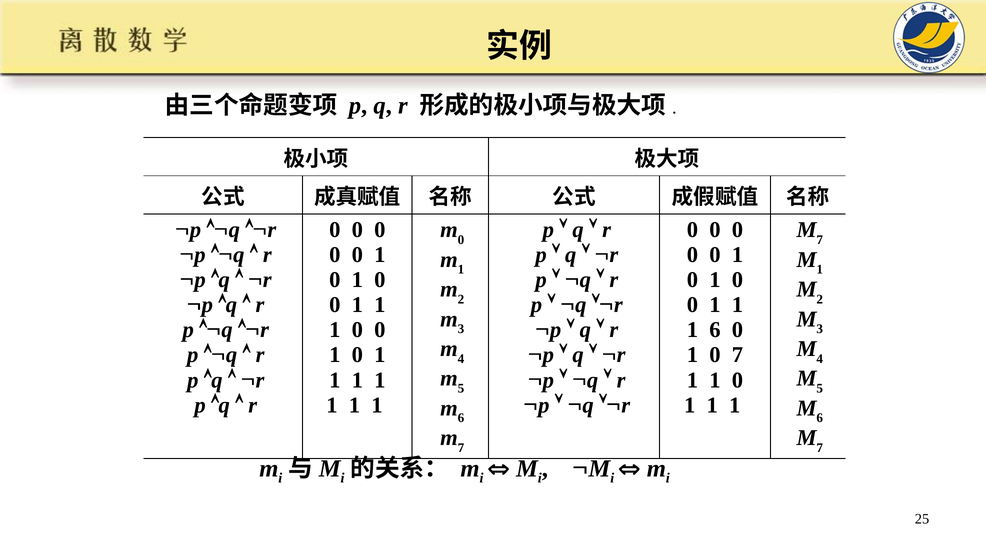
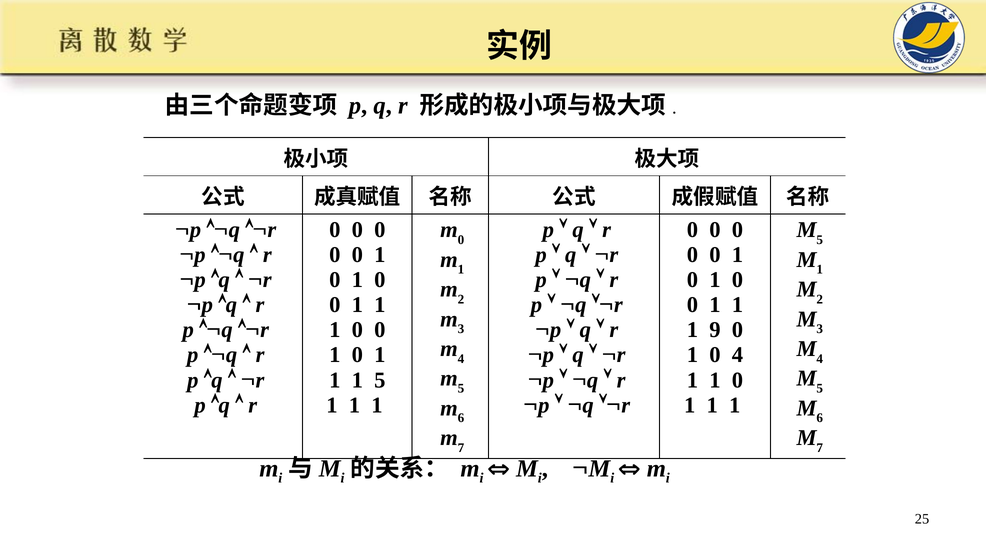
7 at (820, 240): 7 -> 5
1 6: 6 -> 9
0 7: 7 -> 4
1 at (380, 380): 1 -> 5
